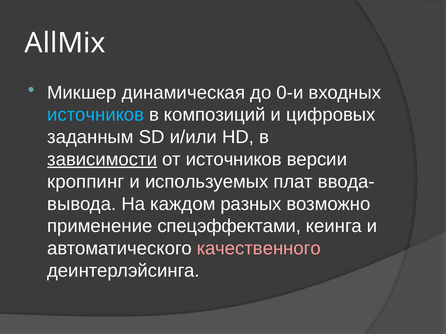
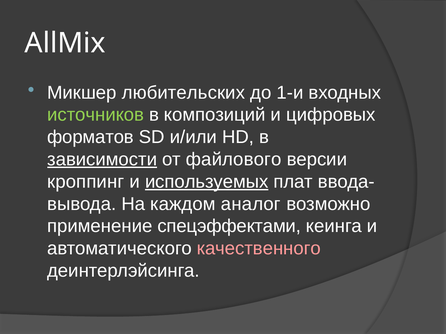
динамическая: динамическая -> любительских
0-и: 0-и -> 1-и
источников at (96, 115) colour: light blue -> light green
заданным: заданным -> форматов
от источников: источников -> файлового
используемых underline: none -> present
разных: разных -> аналог
